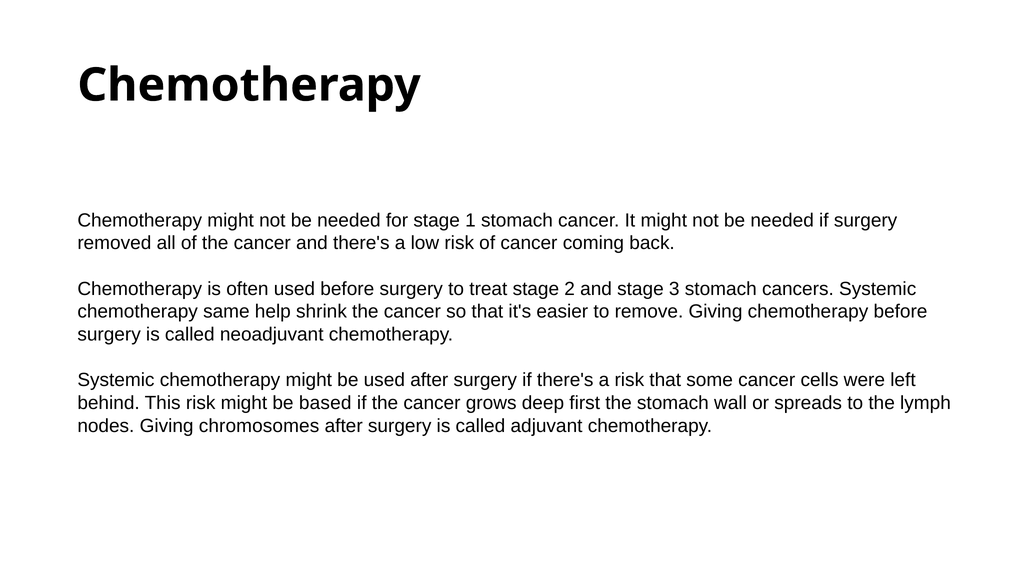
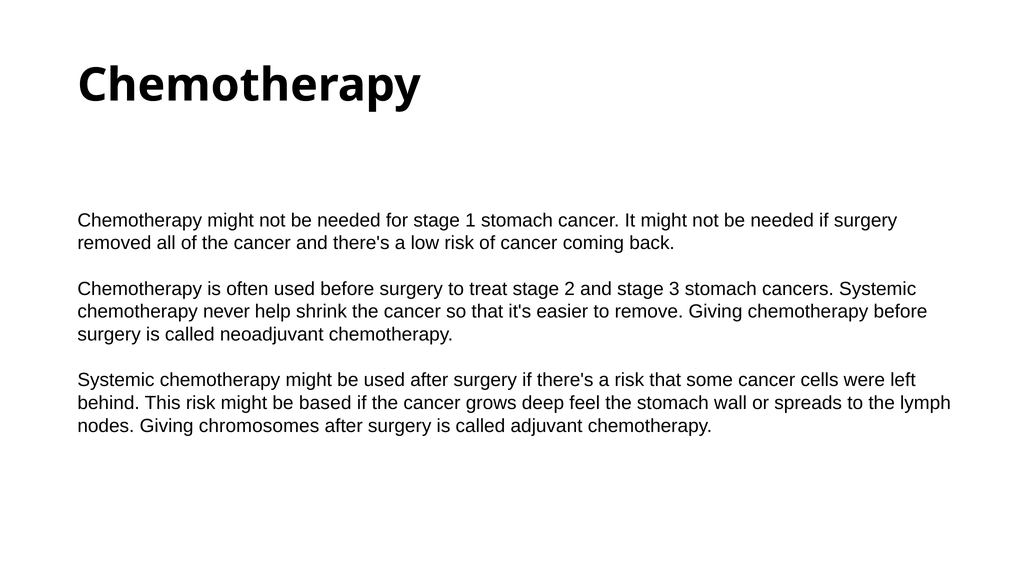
same: same -> never
first: first -> feel
